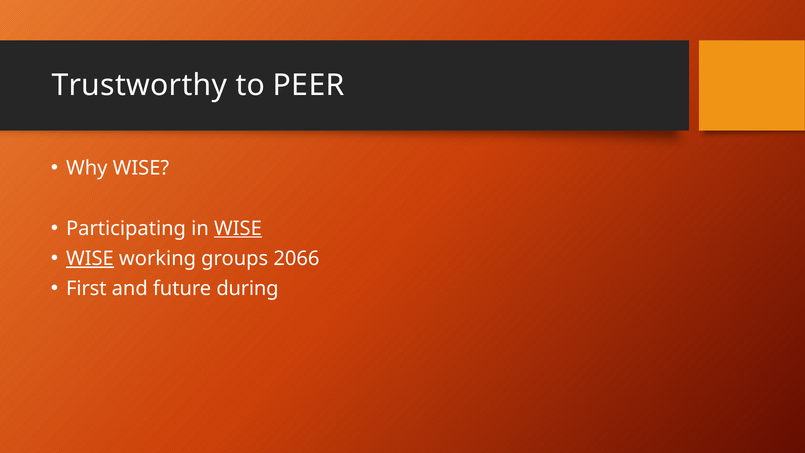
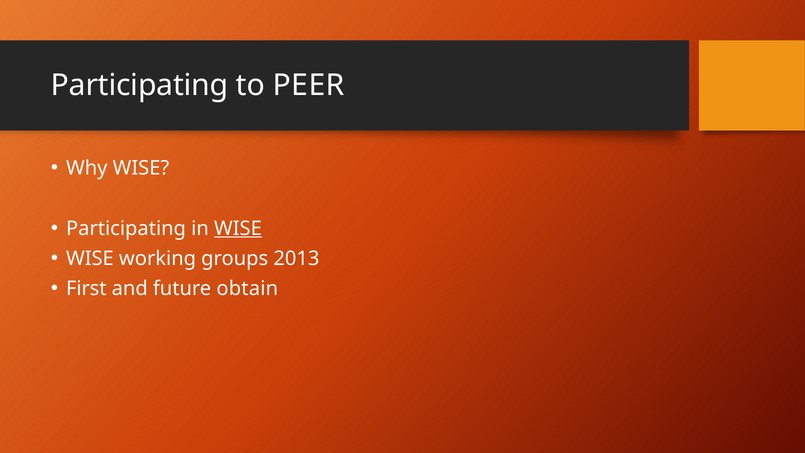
Trustworthy at (139, 85): Trustworthy -> Participating
WISE at (90, 258) underline: present -> none
2066: 2066 -> 2013
during: during -> obtain
